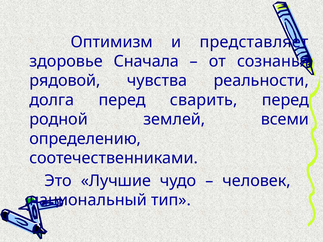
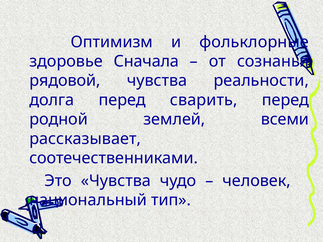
представляет: представляет -> фольклорные
определению: определению -> рассказывает
Это Лучшие: Лучшие -> Чувства
